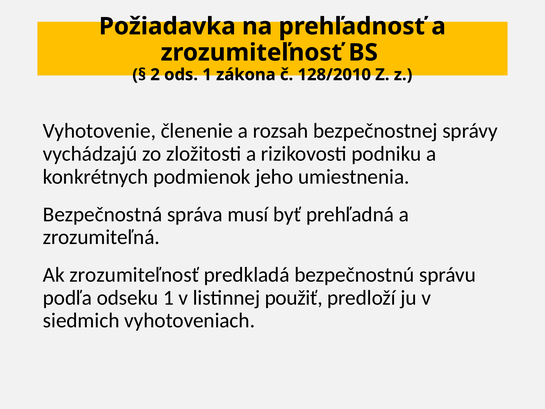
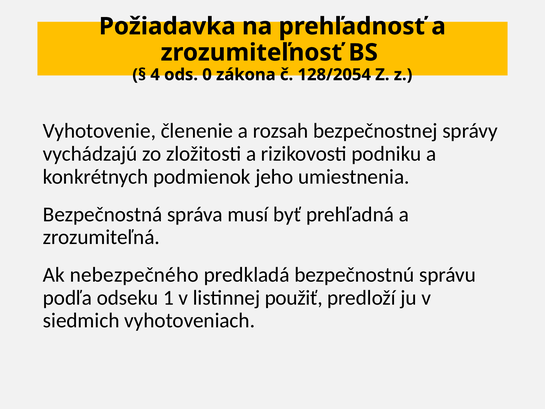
2: 2 -> 4
ods 1: 1 -> 0
128/2010: 128/2010 -> 128/2054
Ak zrozumiteľnosť: zrozumiteľnosť -> nebezpečného
